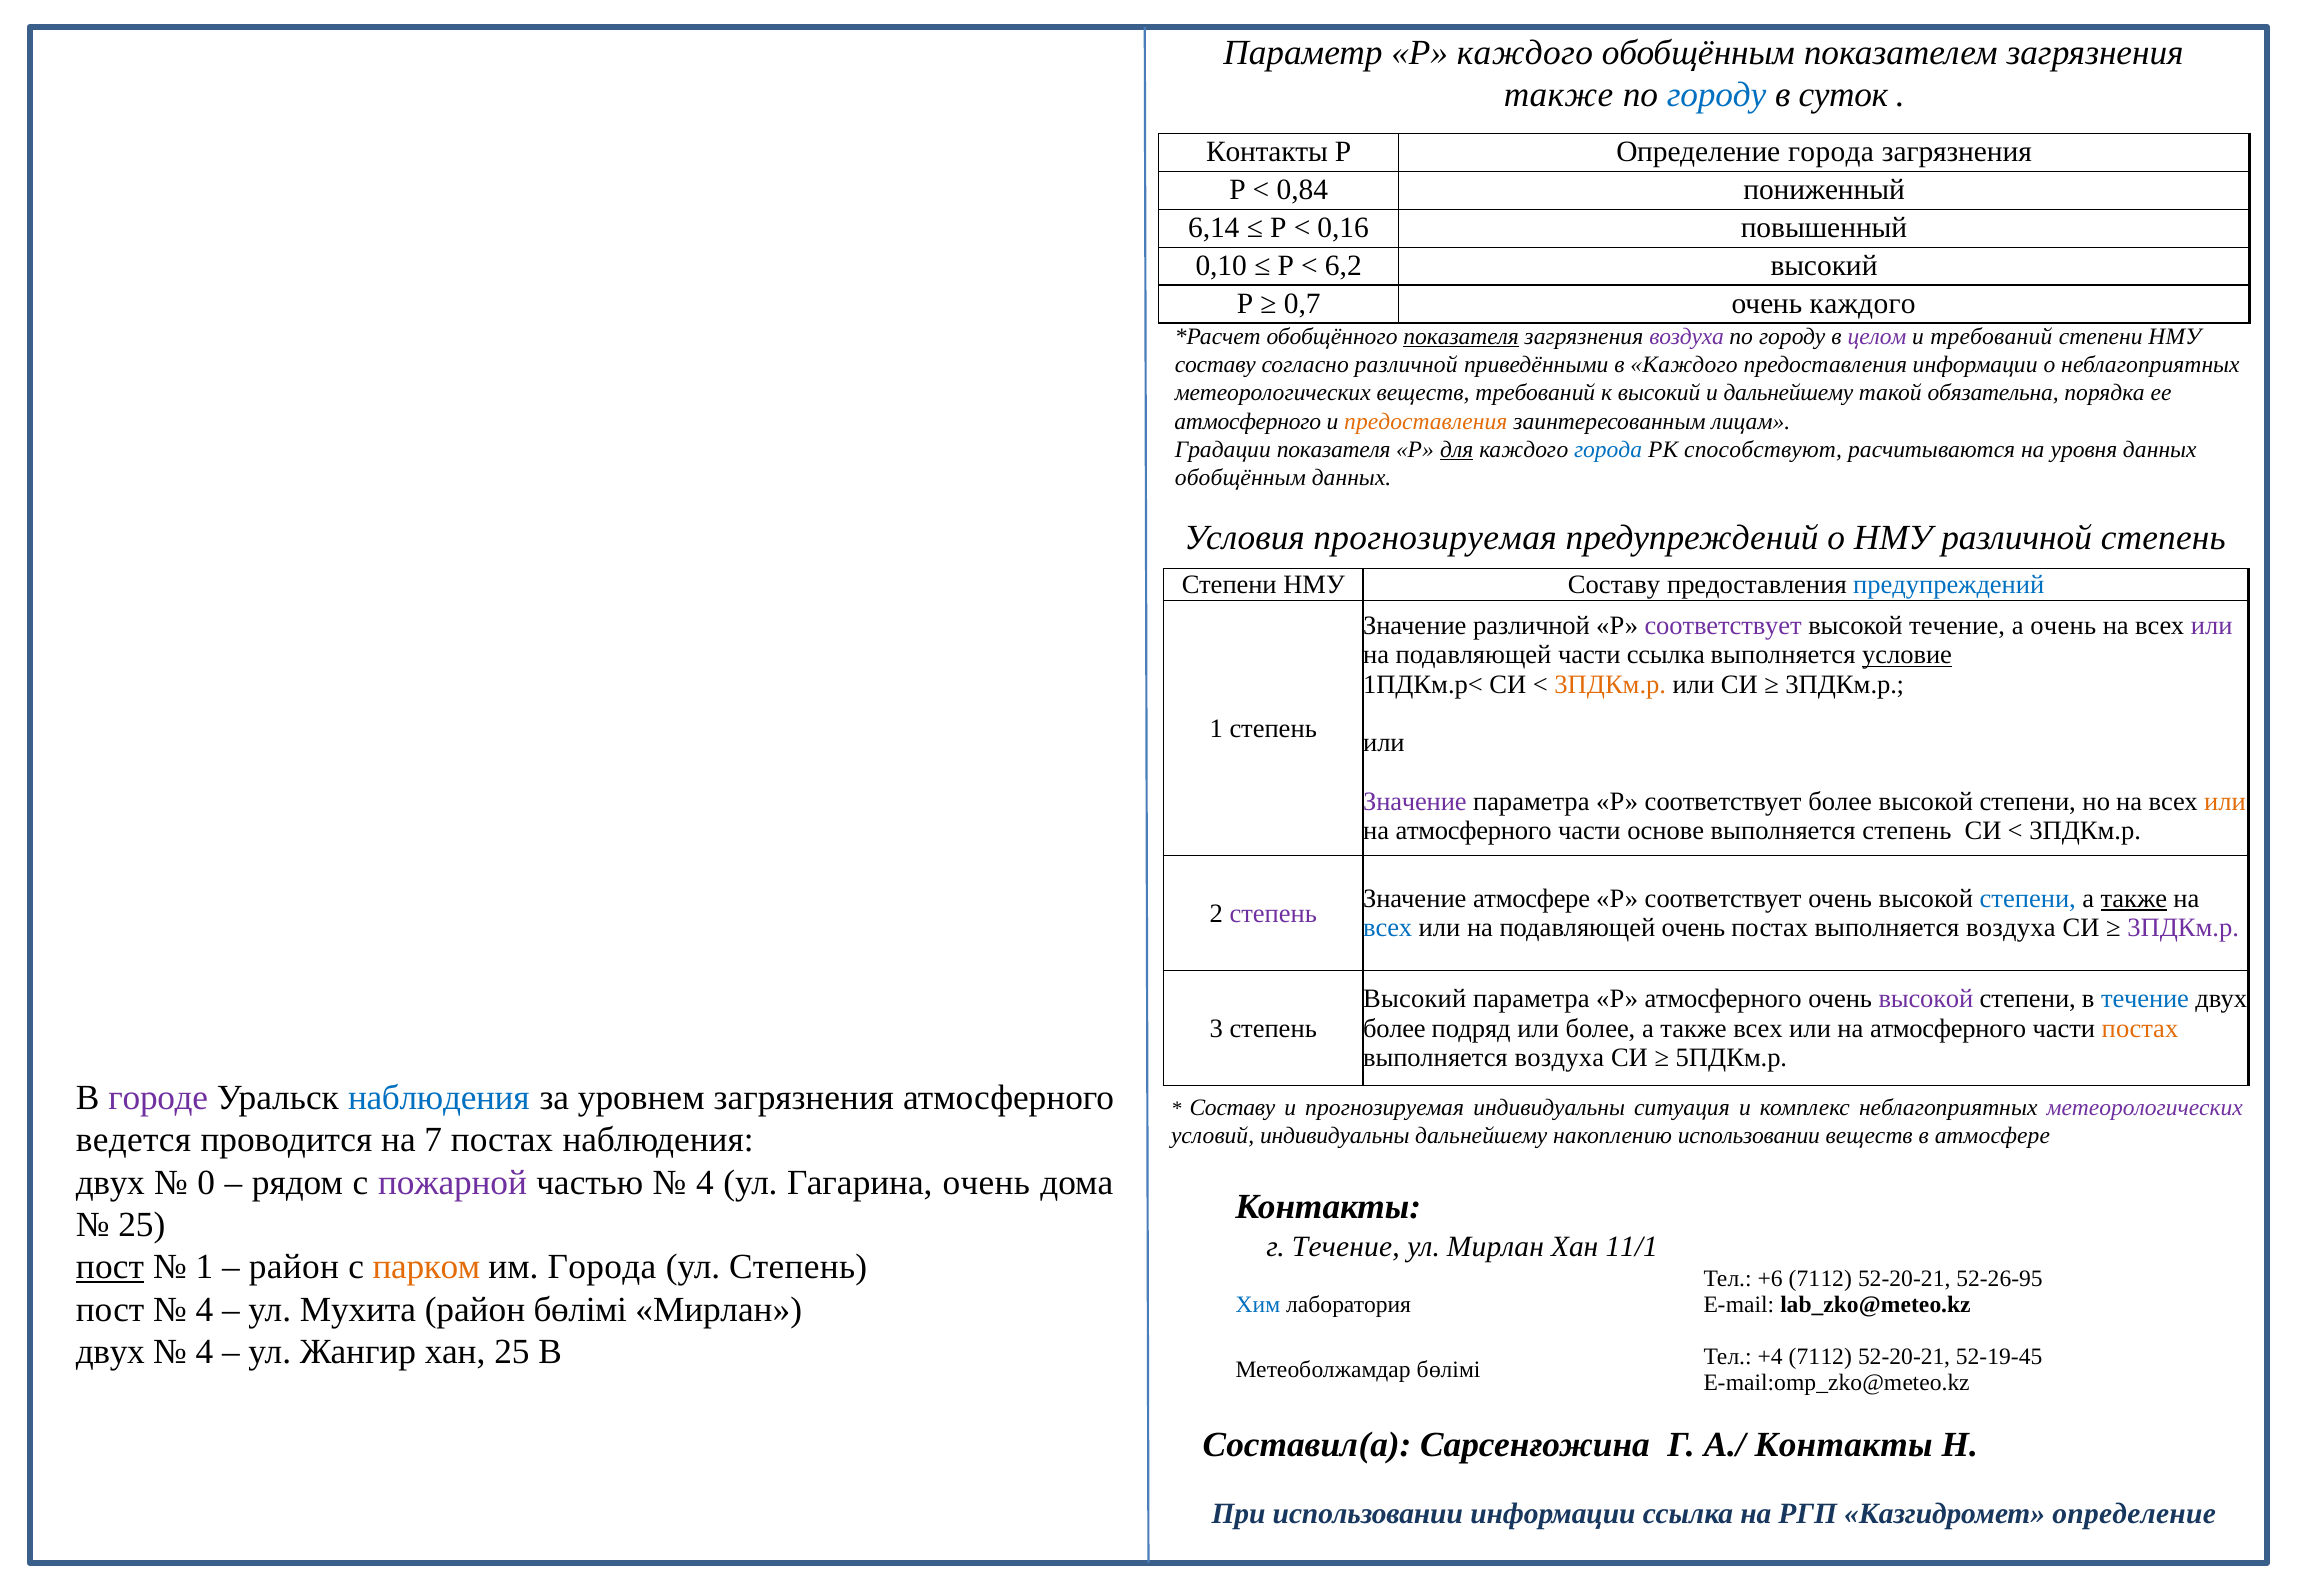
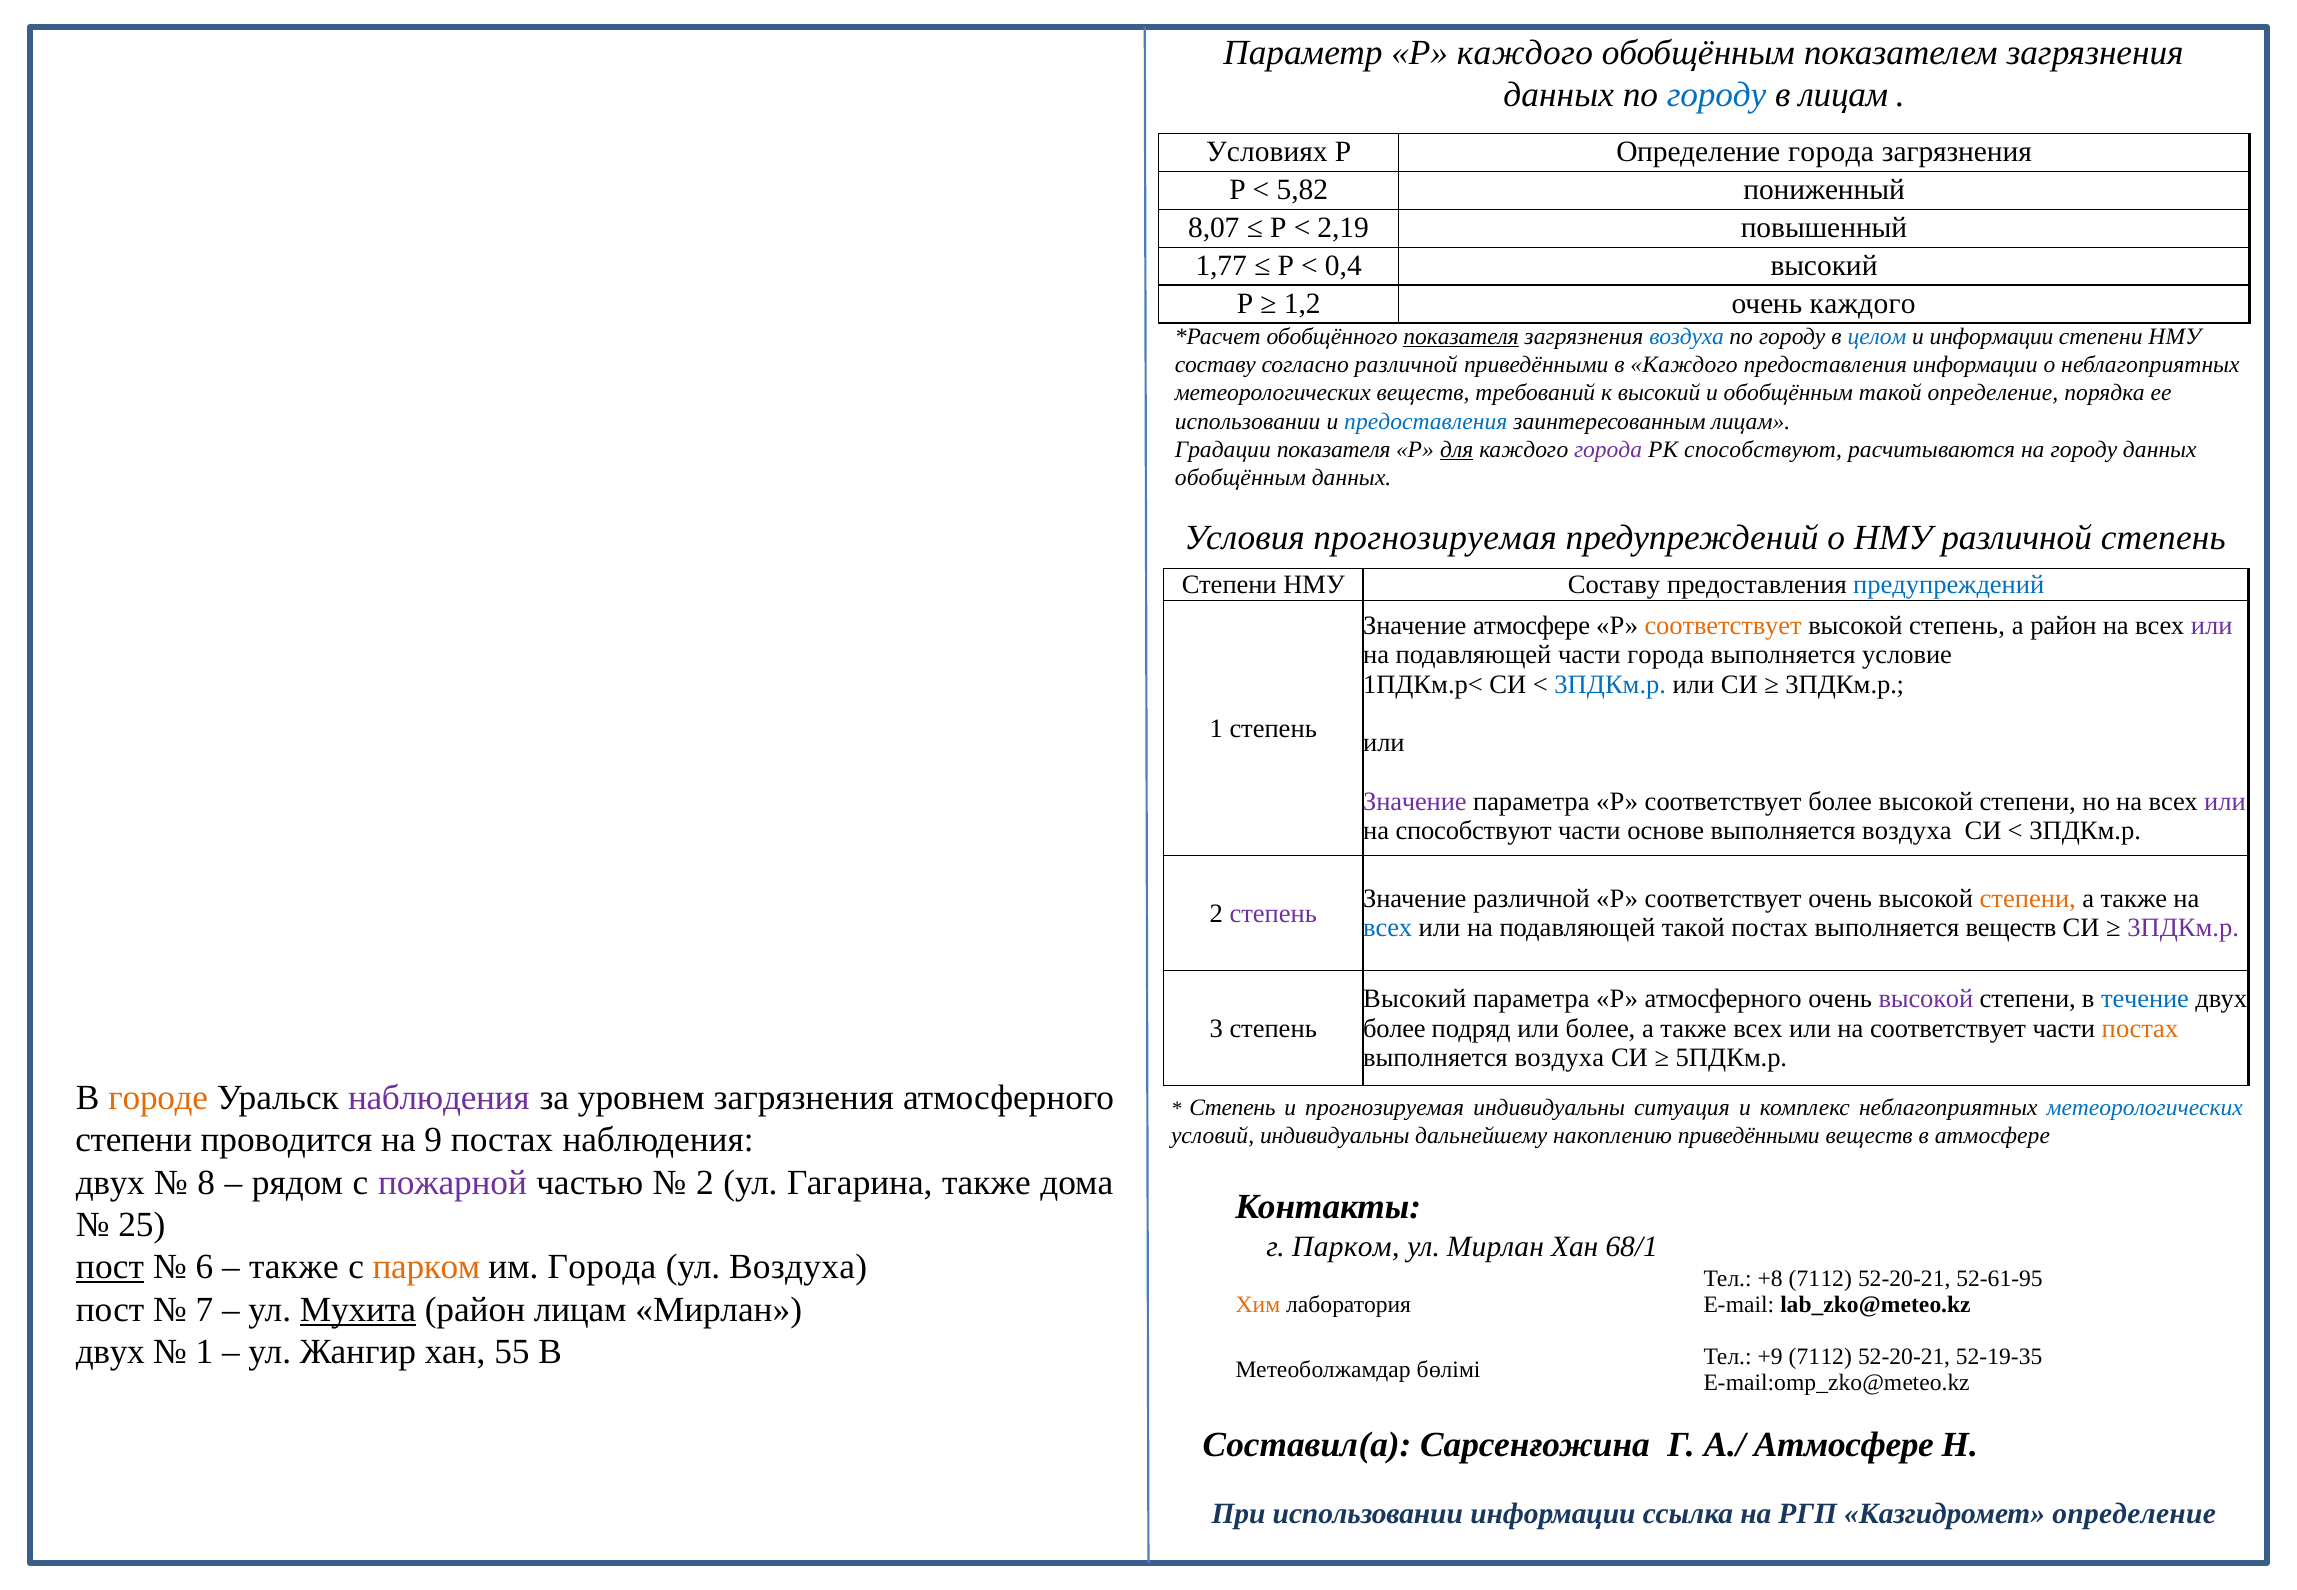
также at (1559, 95): также -> данных
в суток: суток -> лицам
Контакты at (1267, 152): Контакты -> Условиях
0,84: 0,84 -> 5,82
6,14: 6,14 -> 8,07
0,16: 0,16 -> 2,19
0,10: 0,10 -> 1,77
6,2: 6,2 -> 0,4
0,7: 0,7 -> 1,2
воздуха at (1687, 337) colour: purple -> blue
целом colour: purple -> blue
и требований: требований -> информации
и дальнейшему: дальнейшему -> обобщённым
такой обязательна: обязательна -> определение
атмосферного at (1248, 421): атмосферного -> использовании
предоставления at (1426, 421) colour: orange -> blue
города at (1608, 450) colour: blue -> purple
на уровня: уровня -> городу
Значение различной: различной -> атмосфере
соответствует at (1723, 626) colour: purple -> orange
высокой течение: течение -> степень
а очень: очень -> район
части ссылка: ссылка -> города
условие underline: present -> none
3ПДКм.р at (1610, 684) colour: orange -> blue
или at (2225, 802) colour: orange -> purple
атмосферного at (1474, 831): атмосферного -> способствуют
степень at (1907, 831): степень -> воздуха
Значение атмосфере: атмосфере -> различной
степени at (2028, 899) colour: blue -> orange
также at (2134, 899) underline: present -> none
подавляющей очень: очень -> такой
воздуха at (2011, 928): воздуха -> веществ
атмосферного at (1948, 1028): атмосферного -> соответствует
городе colour: purple -> orange
наблюдения at (439, 1098) colour: blue -> purple
Составу at (1232, 1107): Составу -> Степень
метеорологических at (2145, 1107) colour: purple -> blue
ведется at (134, 1140): ведется -> степени
7: 7 -> 9
накоплению использовании: использовании -> приведёнными
0: 0 -> 8
4 at (705, 1183): 4 -> 2
Гагарина очень: очень -> также
г Течение: Течение -> Парком
11/1: 11/1 -> 68/1
1 at (204, 1267): 1 -> 6
район at (294, 1267): район -> также
ул Степень: Степень -> Воздуха
+6: +6 -> +8
52-26-95: 52-26-95 -> 52-61-95
4 at (204, 1310): 4 -> 7
Мухита underline: none -> present
район бөлімі: бөлімі -> лицам
Хим colour: blue -> orange
4 at (204, 1352): 4 -> 1
хан 25: 25 -> 55
+4: +4 -> +9
52-19-45: 52-19-45 -> 52-19-35
А./ Контакты: Контакты -> Атмосфере
